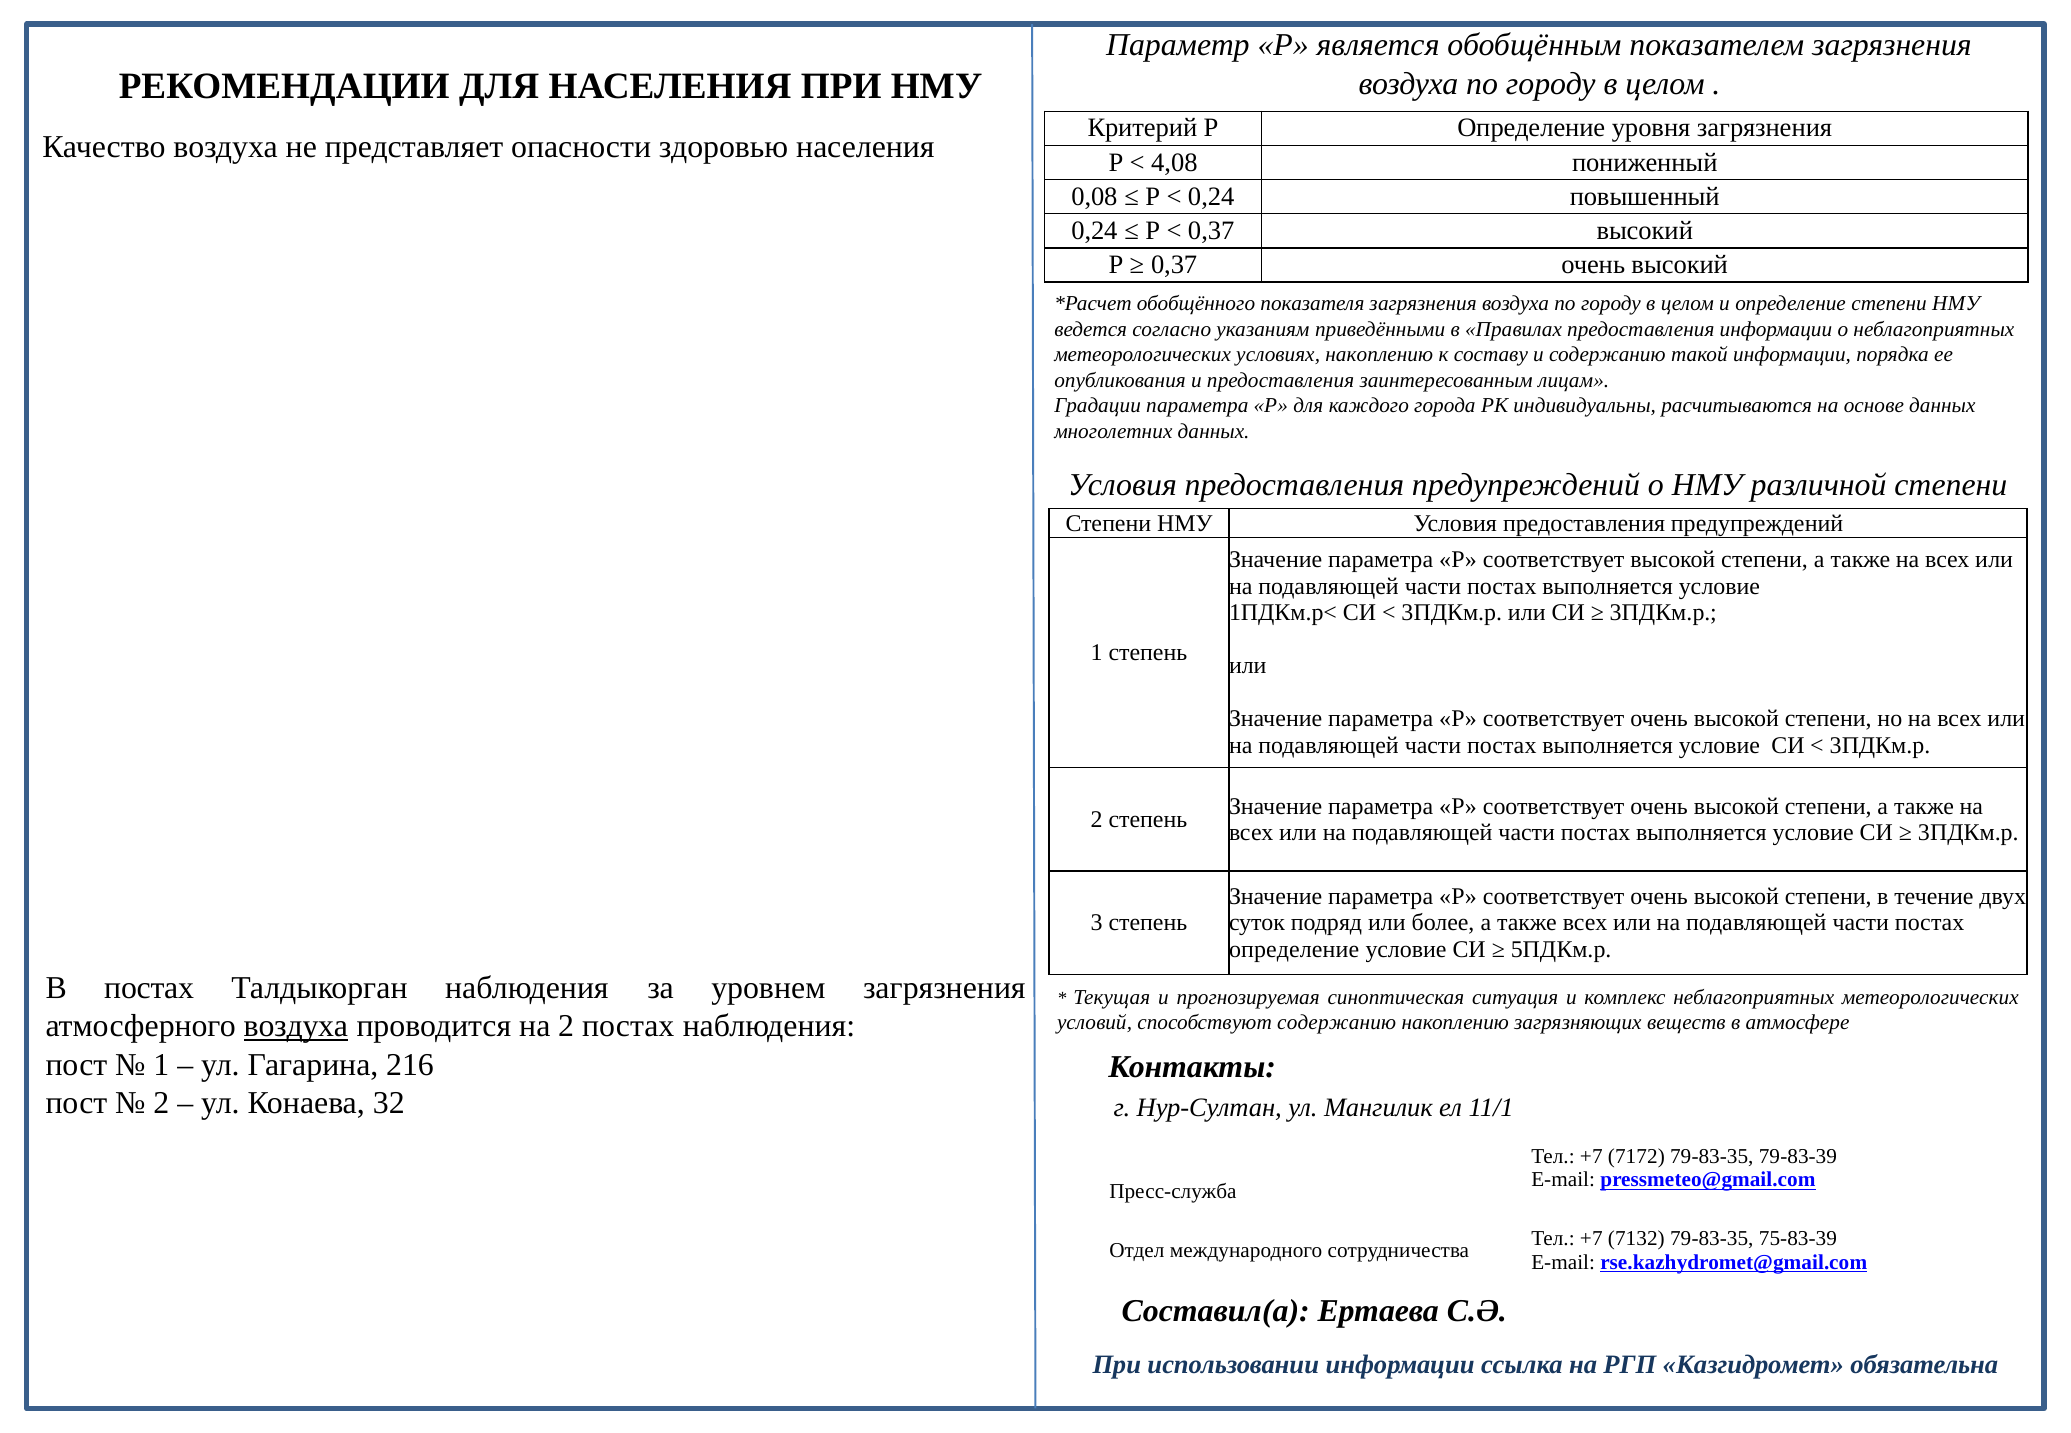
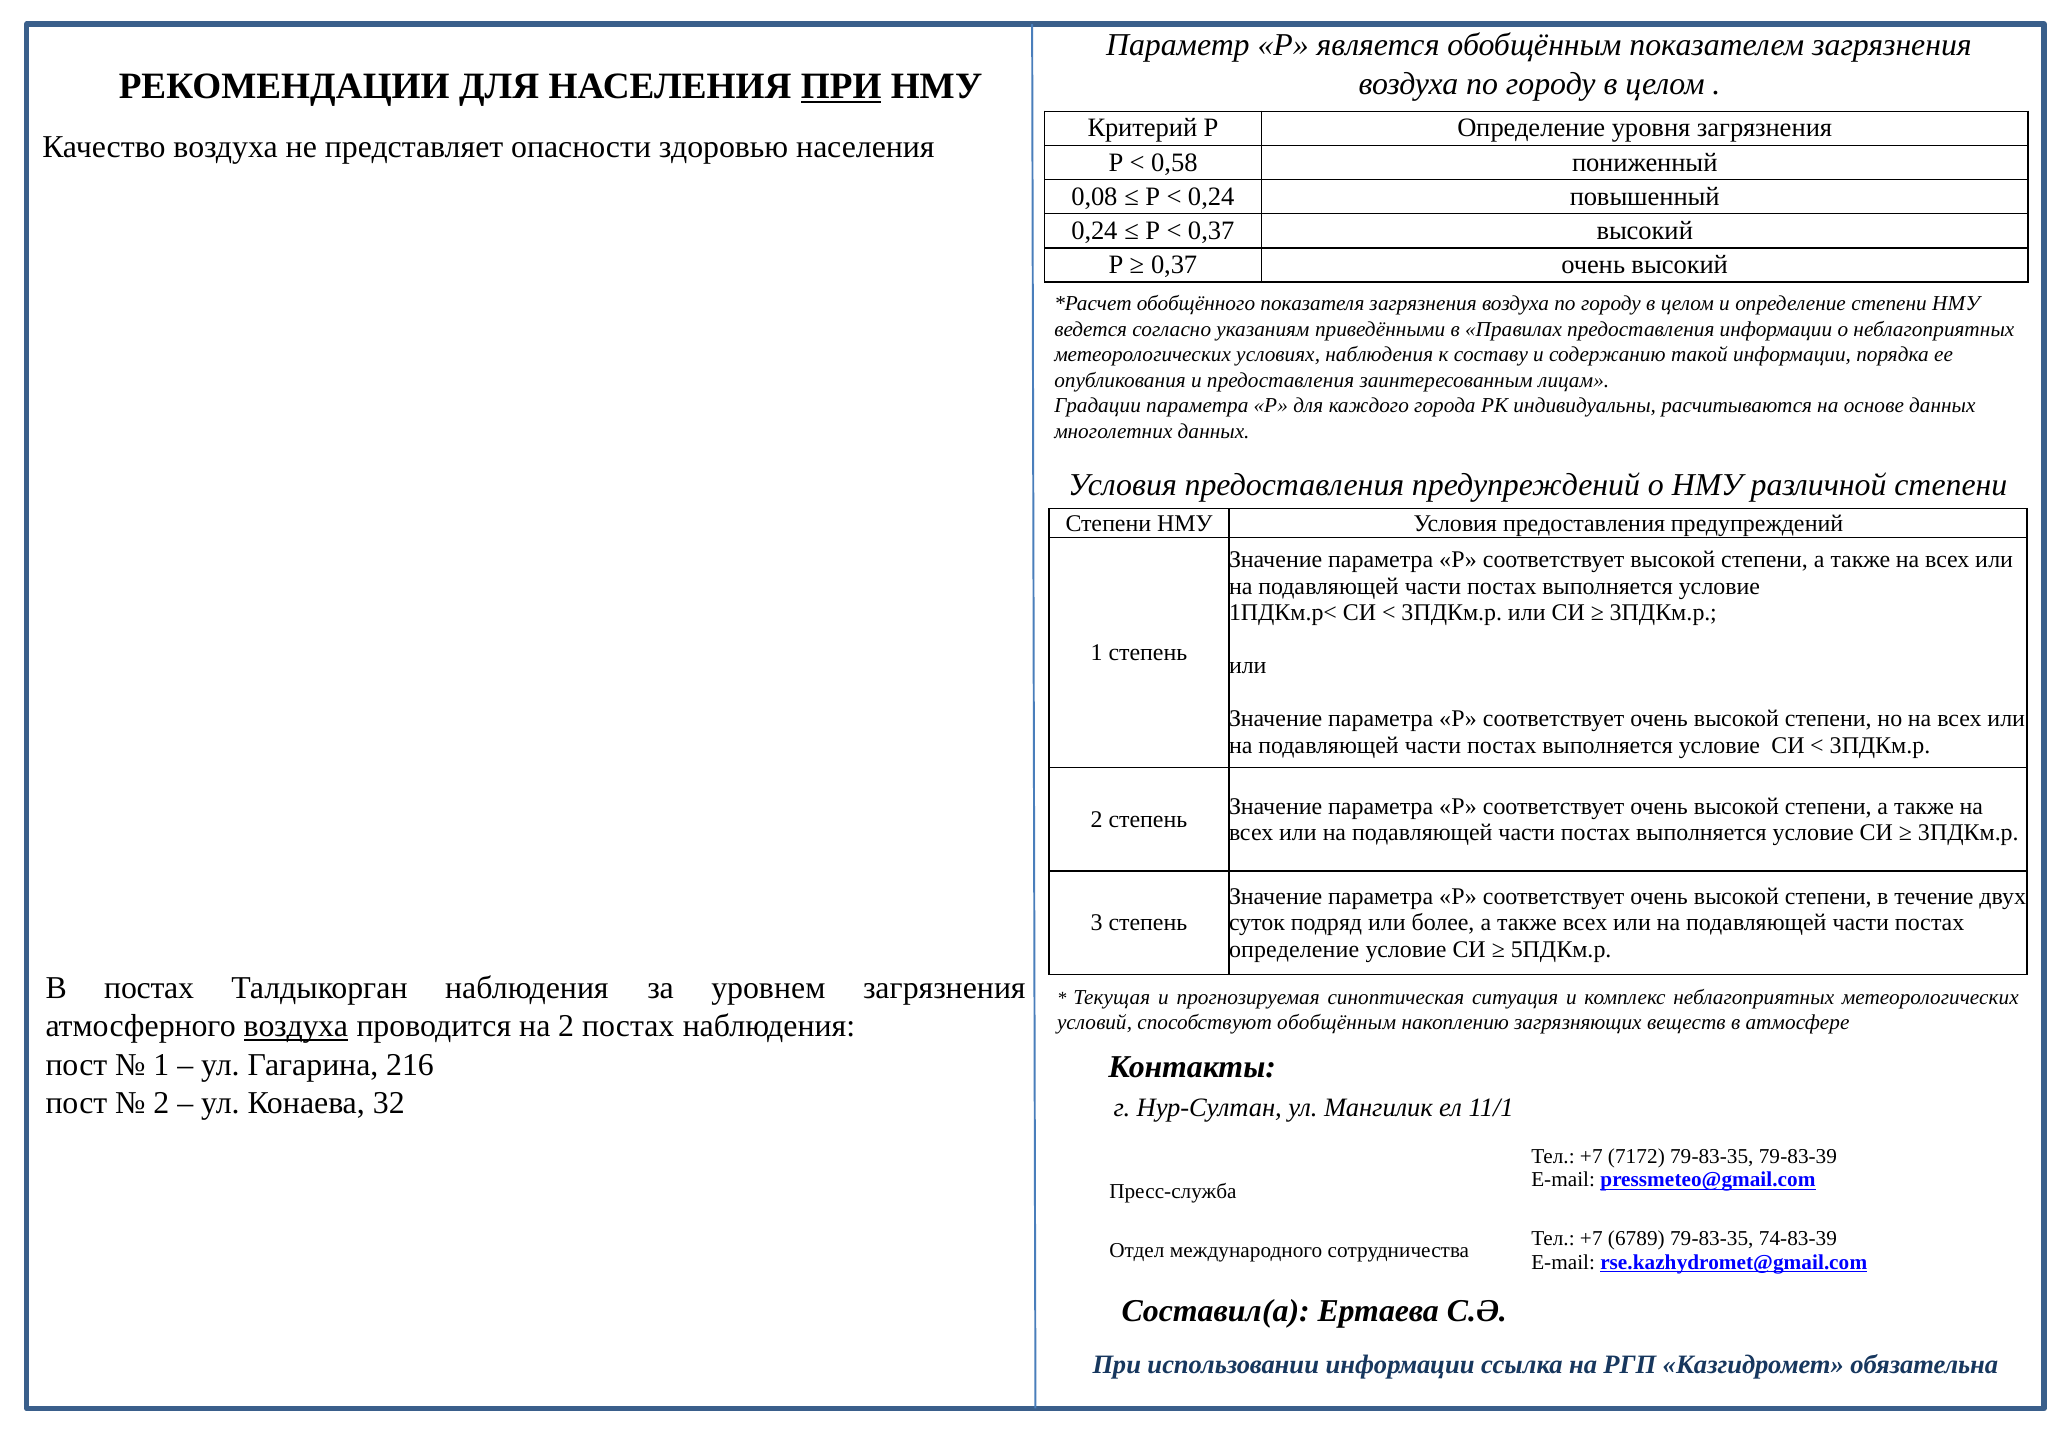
ПРИ at (841, 86) underline: none -> present
4,08: 4,08 -> 0,58
условиях накоплению: накоплению -> наблюдения
способствуют содержанию: содержанию -> обобщённым
7132: 7132 -> 6789
75-83-39: 75-83-39 -> 74-83-39
